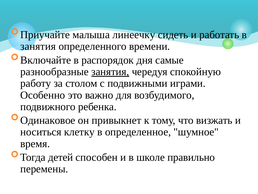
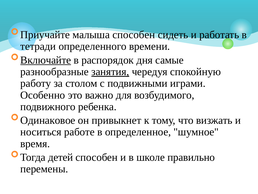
малыша линеечку: линеечку -> способен
занятия at (38, 46): занятия -> тетради
Включайте underline: none -> present
клетку: клетку -> работе
